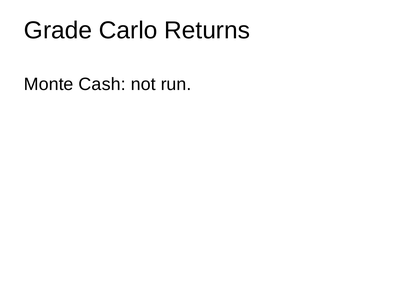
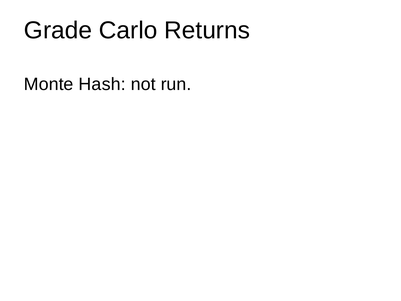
Cash: Cash -> Hash
